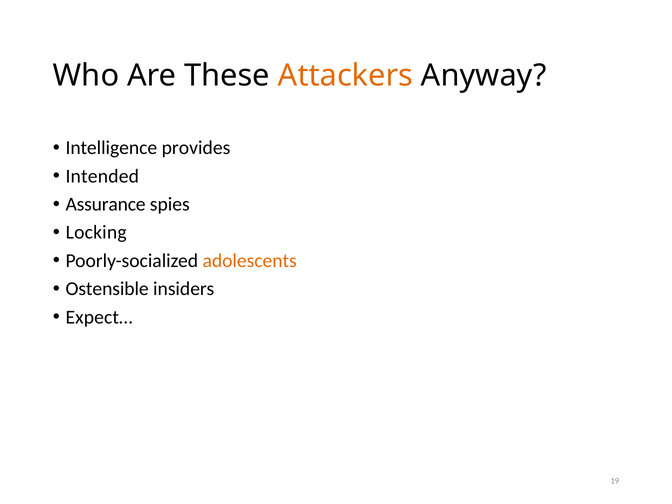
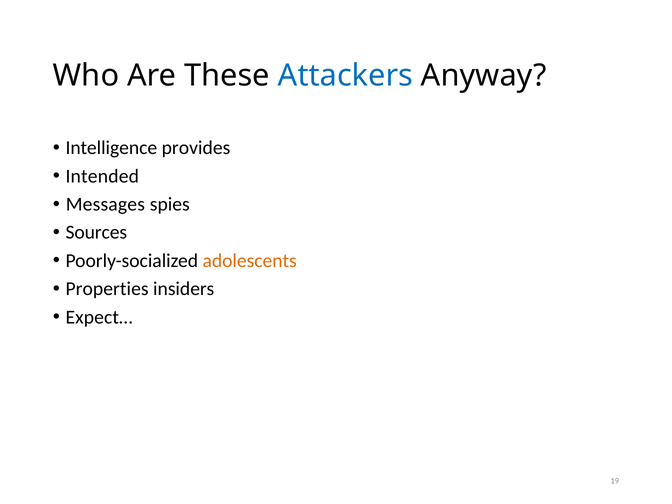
Attackers colour: orange -> blue
Assurance: Assurance -> Messages
Locking: Locking -> Sources
Ostensible: Ostensible -> Properties
